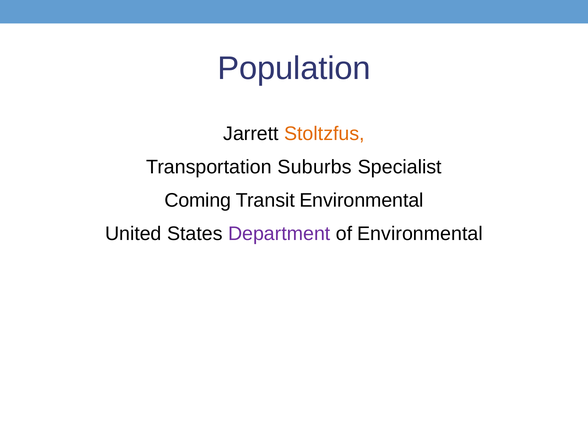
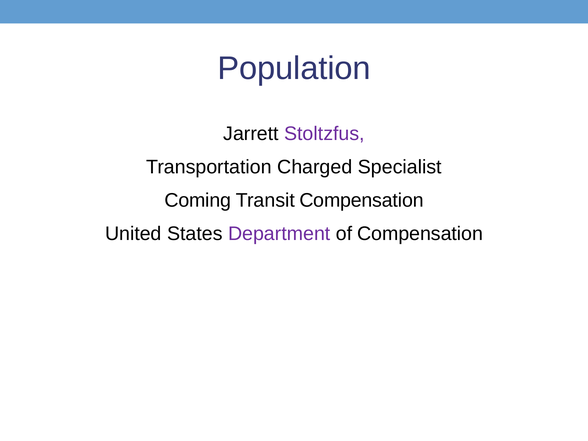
Stoltzfus colour: orange -> purple
Suburbs: Suburbs -> Charged
Transit Environmental: Environmental -> Compensation
of Environmental: Environmental -> Compensation
